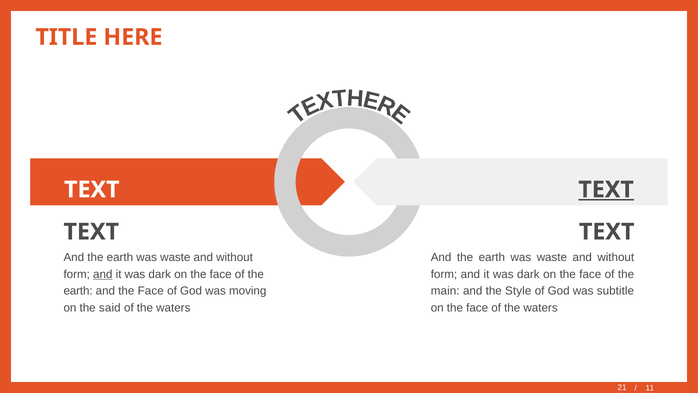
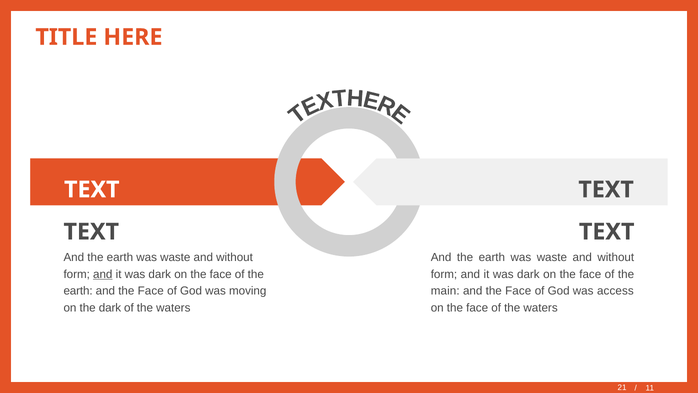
TEXT at (606, 189) underline: present -> none
Style at (518, 291): Style -> Face
subtitle: subtitle -> access
the said: said -> dark
